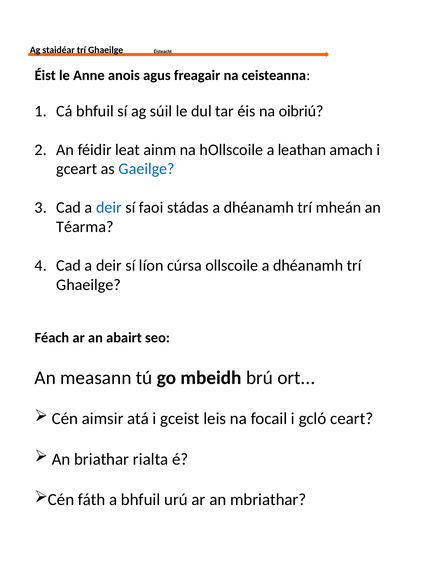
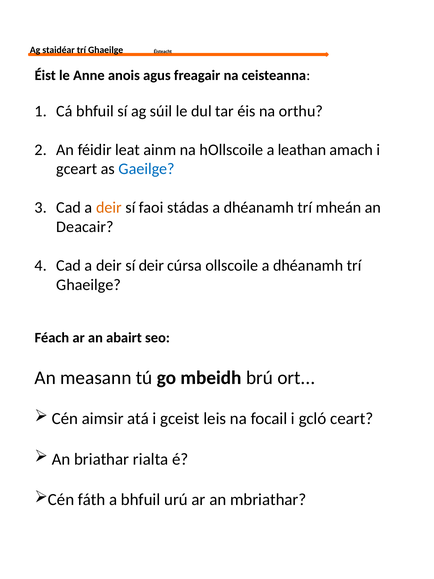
oibriú: oibriú -> orthu
deir at (109, 207) colour: blue -> orange
Téarma: Téarma -> Deacair
sí líon: líon -> deir
